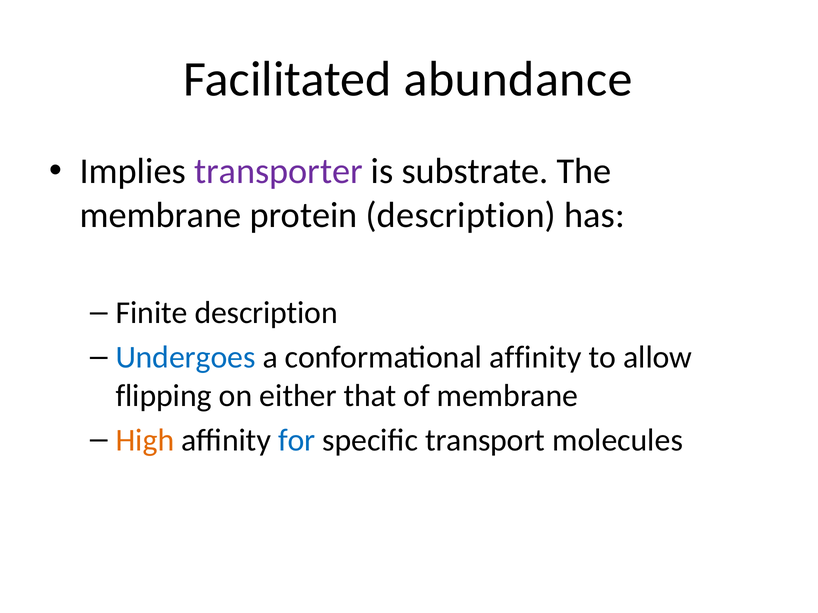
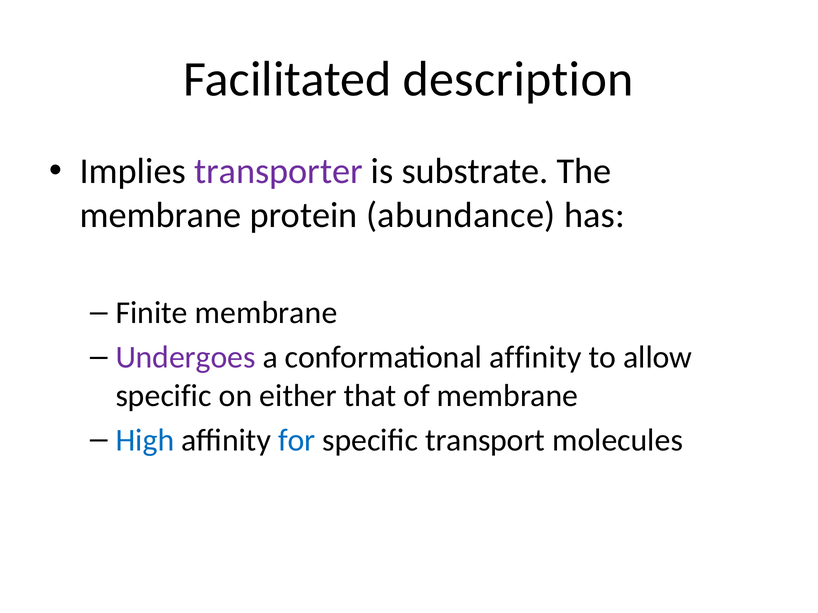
abundance: abundance -> description
protein description: description -> abundance
Finite description: description -> membrane
Undergoes colour: blue -> purple
flipping at (164, 396): flipping -> specific
High colour: orange -> blue
